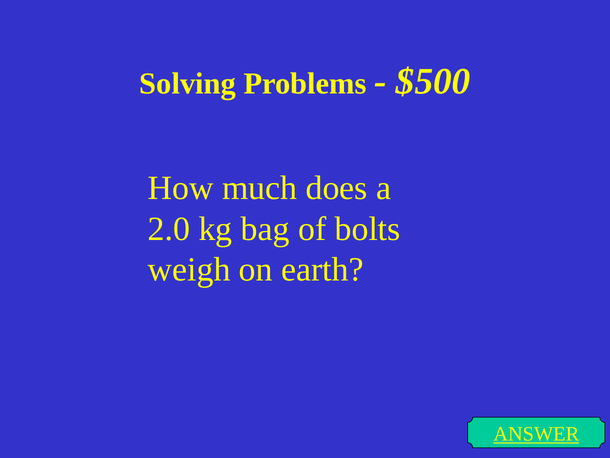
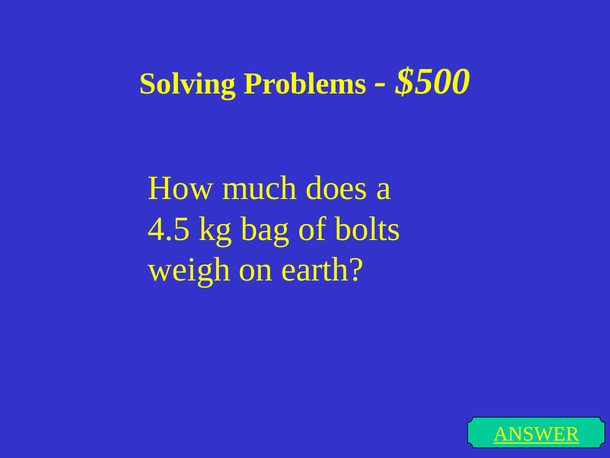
2.0: 2.0 -> 4.5
